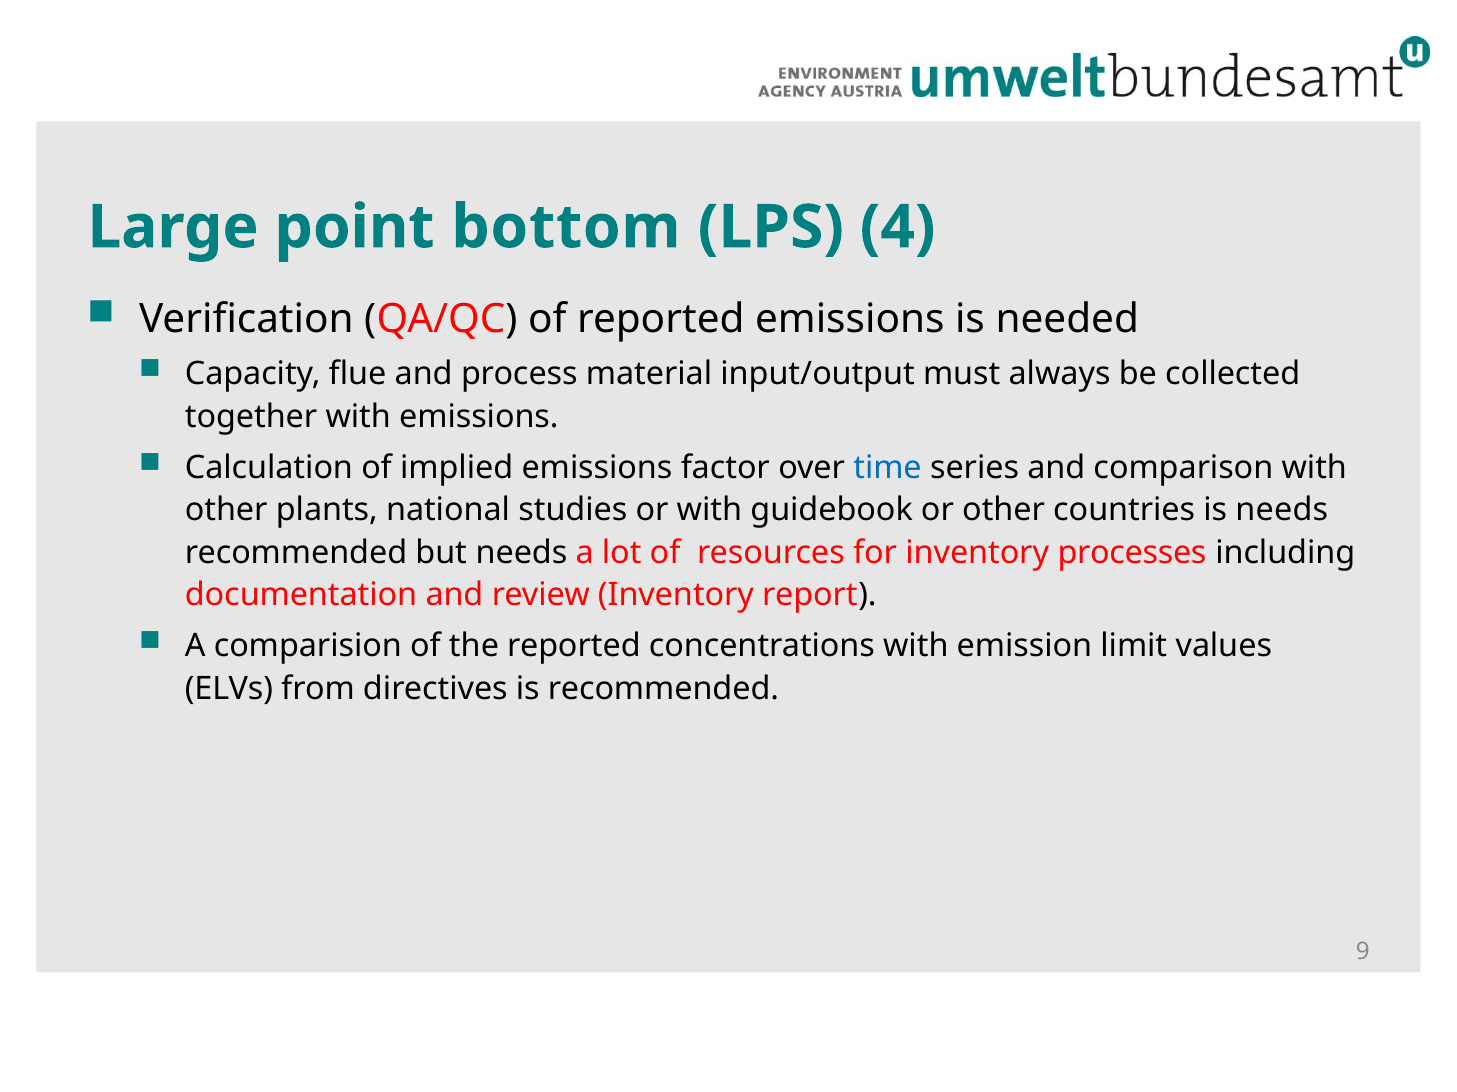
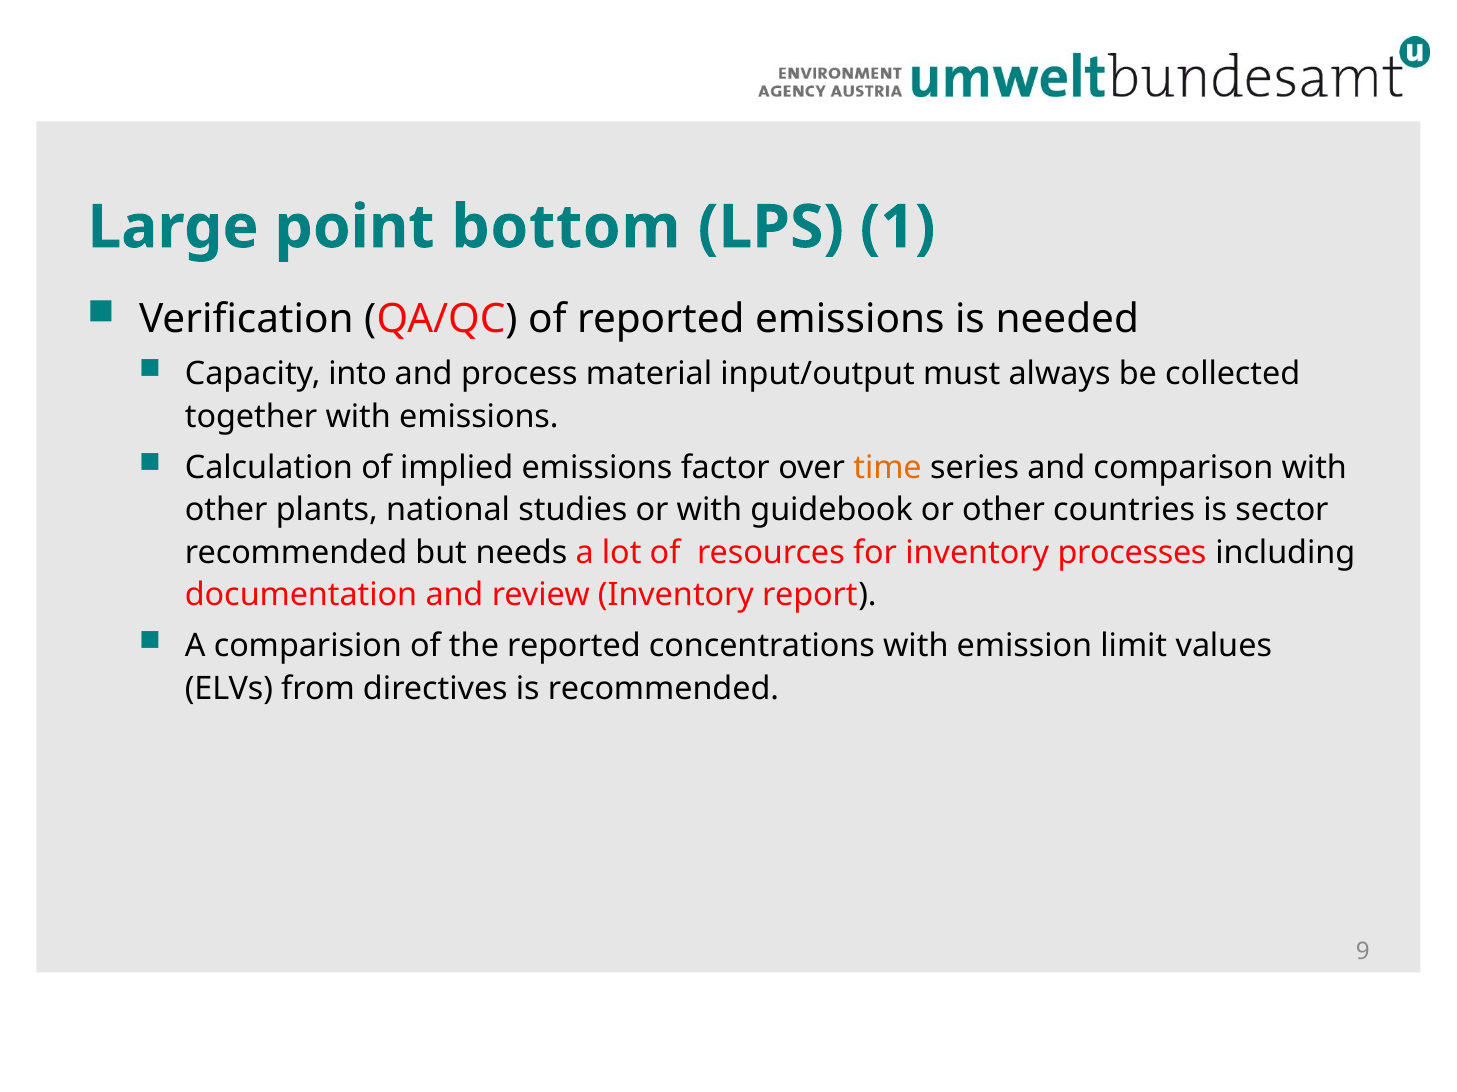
4: 4 -> 1
flue: flue -> into
time colour: blue -> orange
is needs: needs -> sector
